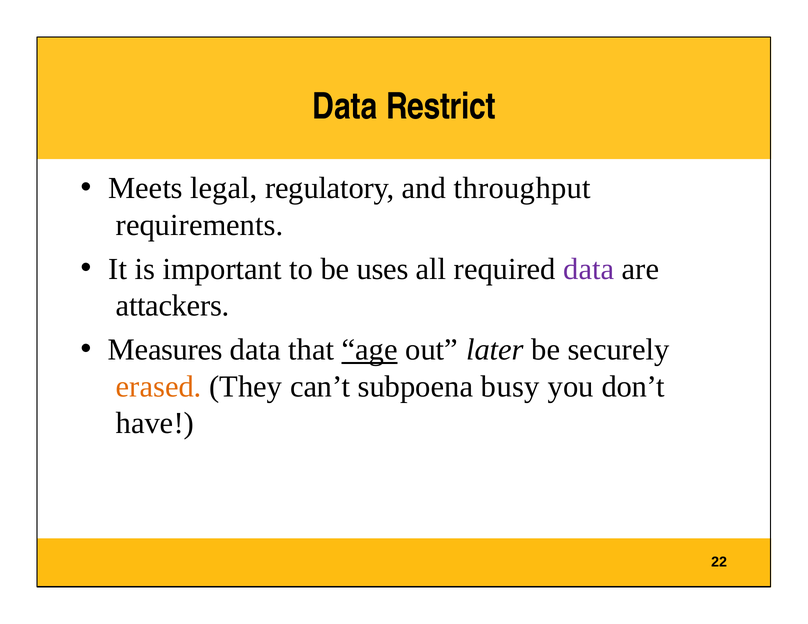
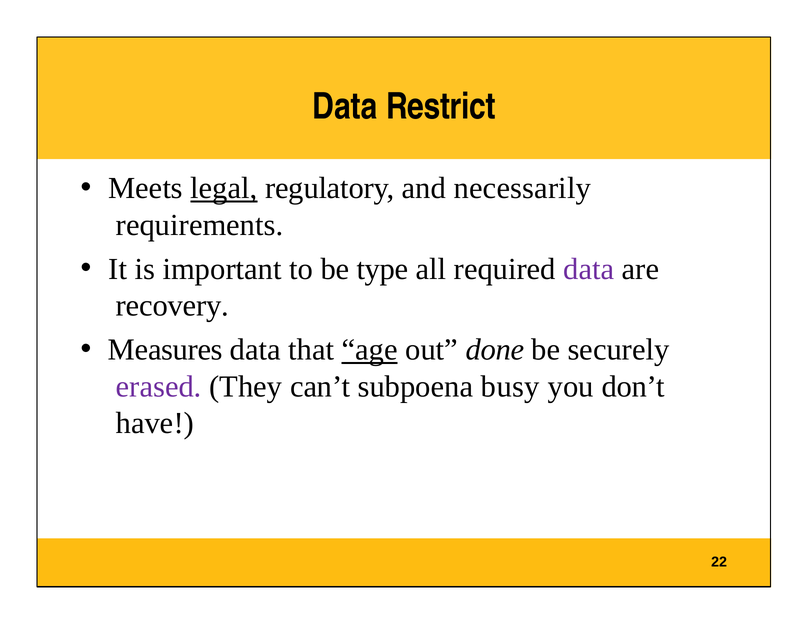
legal underline: none -> present
throughput: throughput -> necessarily
uses: uses -> type
attackers: attackers -> recovery
later: later -> done
erased colour: orange -> purple
